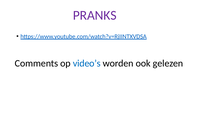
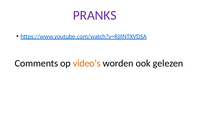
video’s colour: blue -> orange
